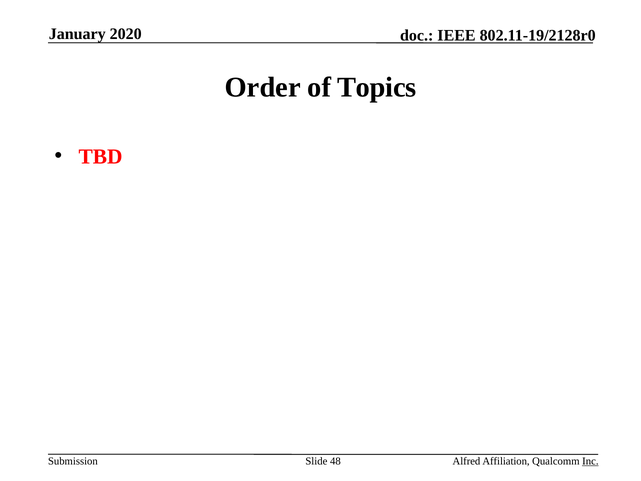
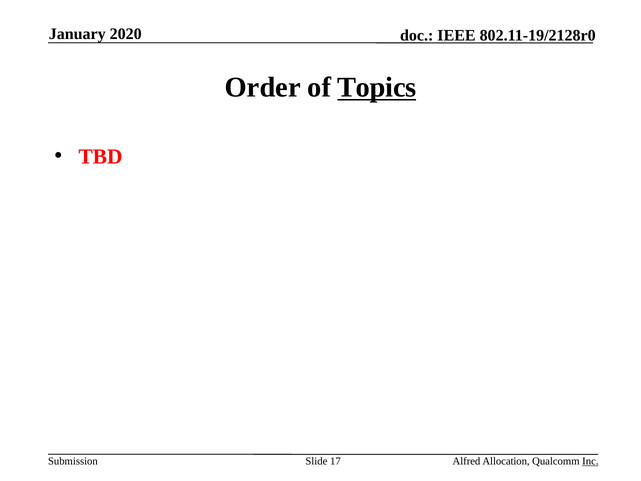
Topics underline: none -> present
48: 48 -> 17
Affiliation: Affiliation -> Allocation
